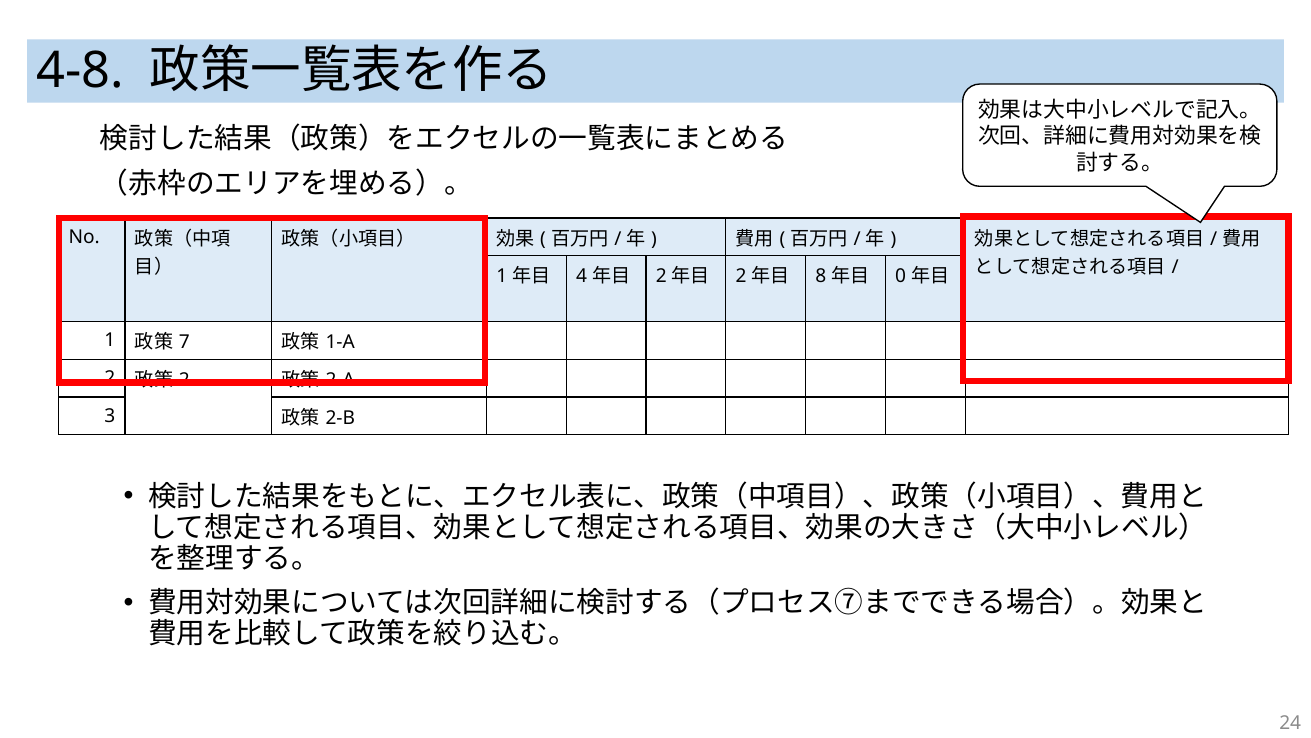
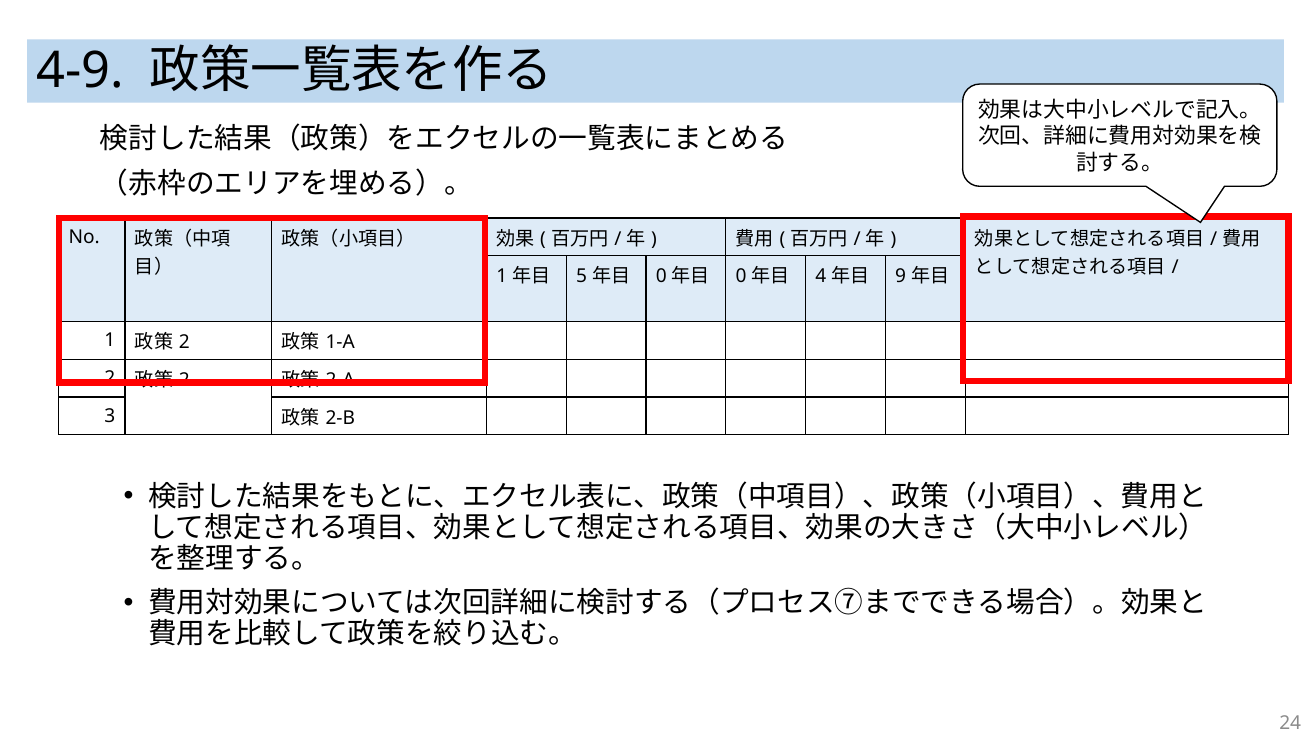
4-8: 4-8 -> 4-9
4: 4 -> 5
2 at (661, 276): 2 -> 0
2 at (741, 276): 2 -> 0
8: 8 -> 4
0: 0 -> 9
7 at (184, 342): 7 -> 2
